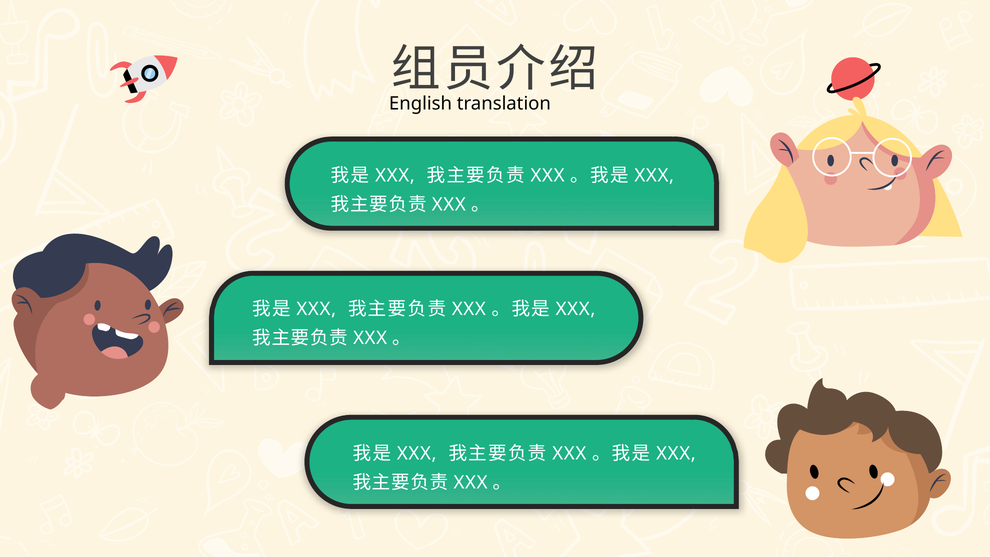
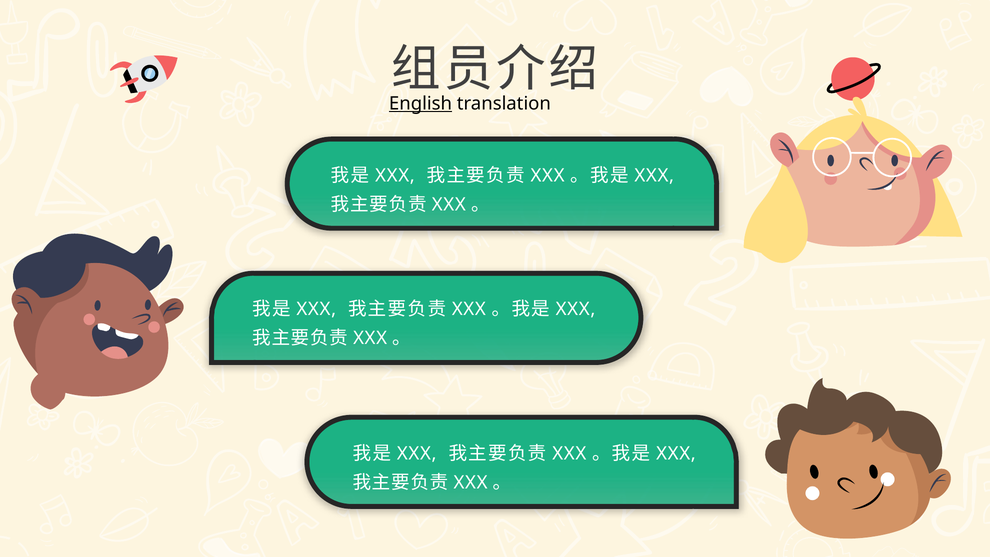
English underline: none -> present
